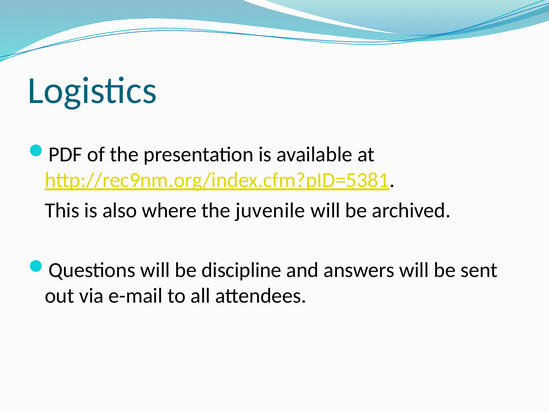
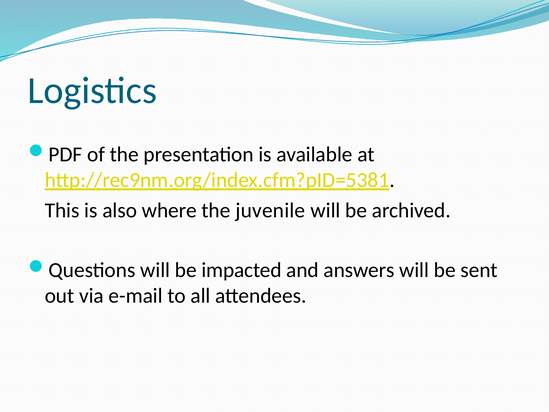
discipline: discipline -> impacted
